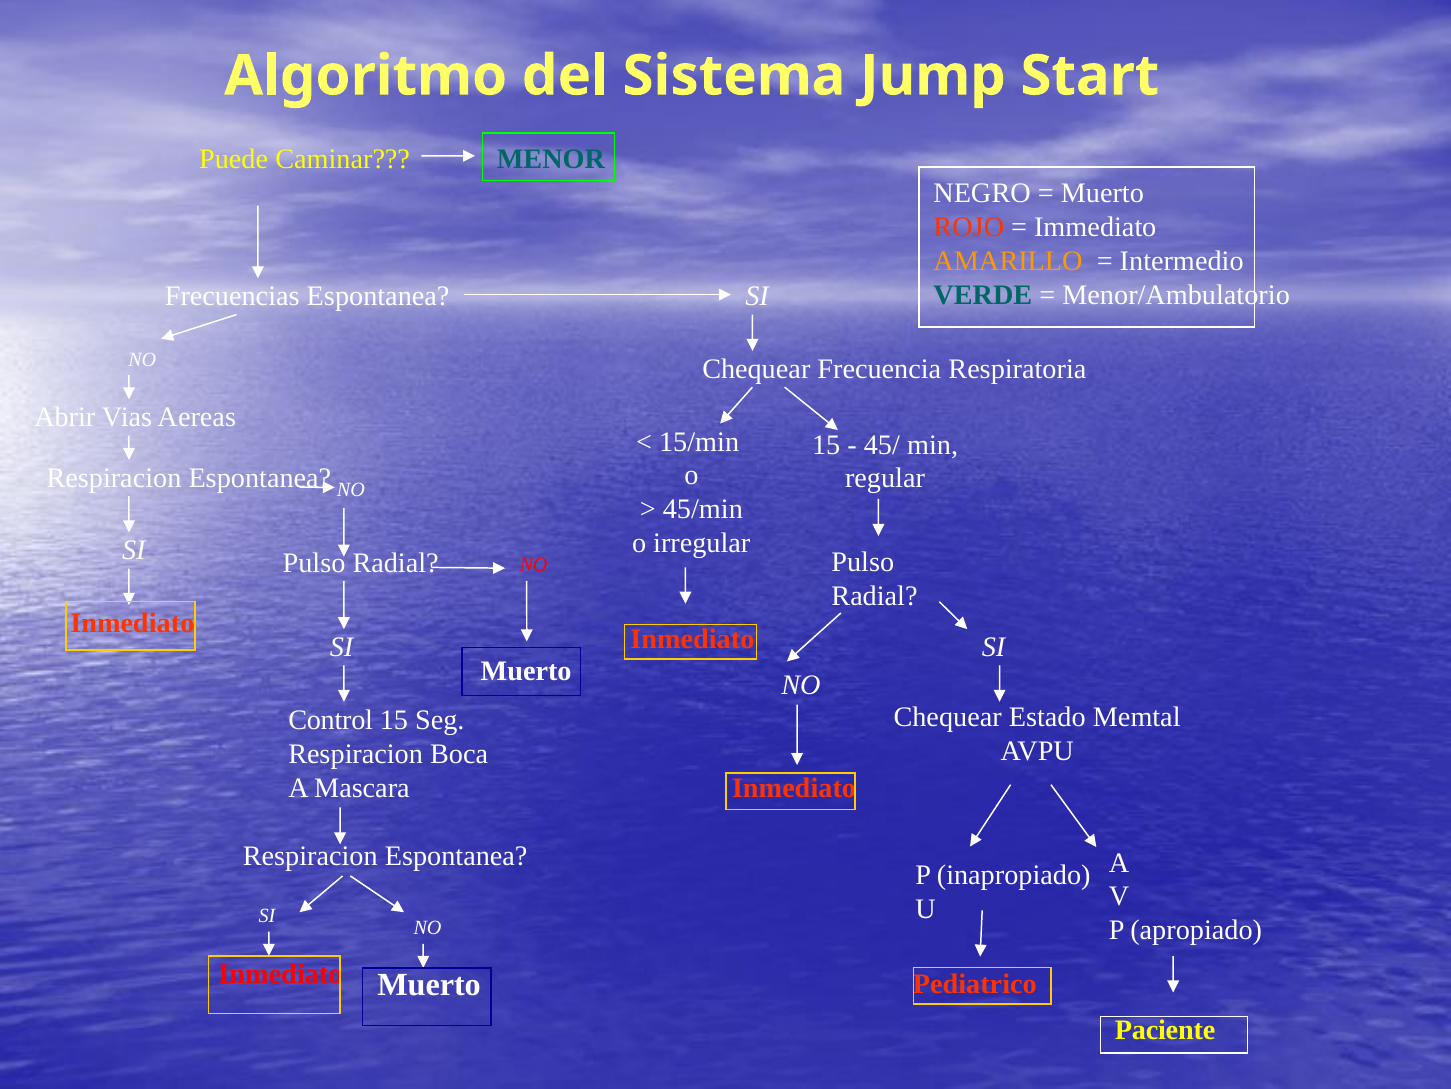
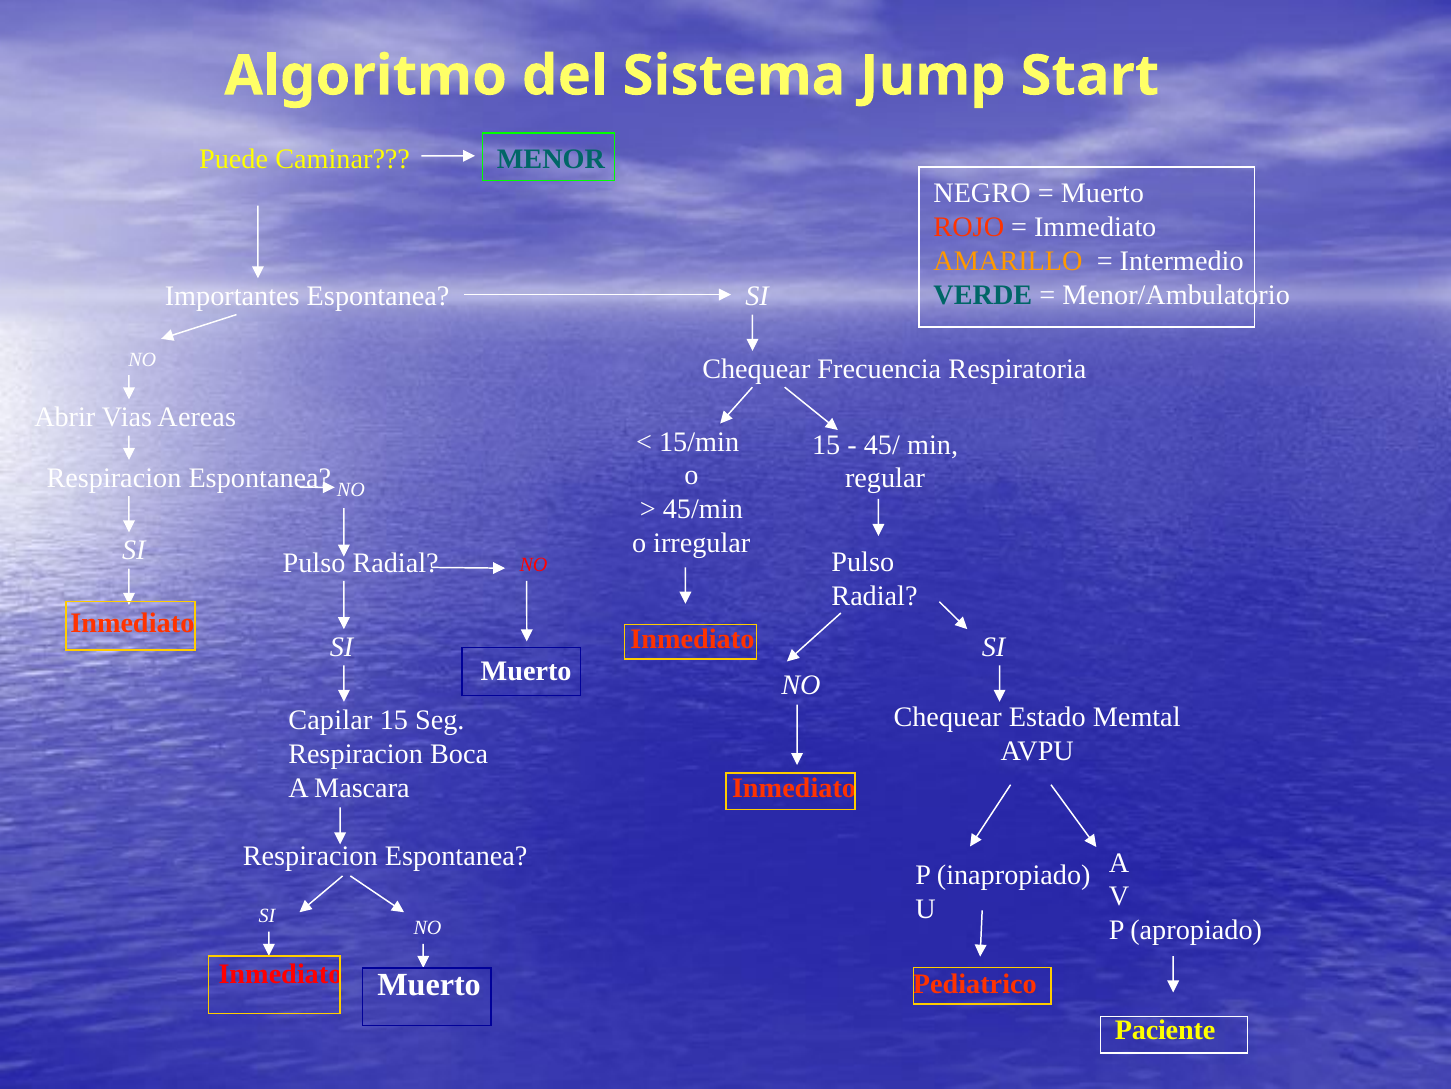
Frecuencias: Frecuencias -> Importantes
Control: Control -> Capilar
